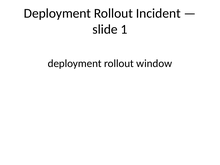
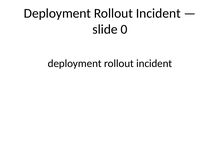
1: 1 -> 0
window at (154, 63): window -> incident
